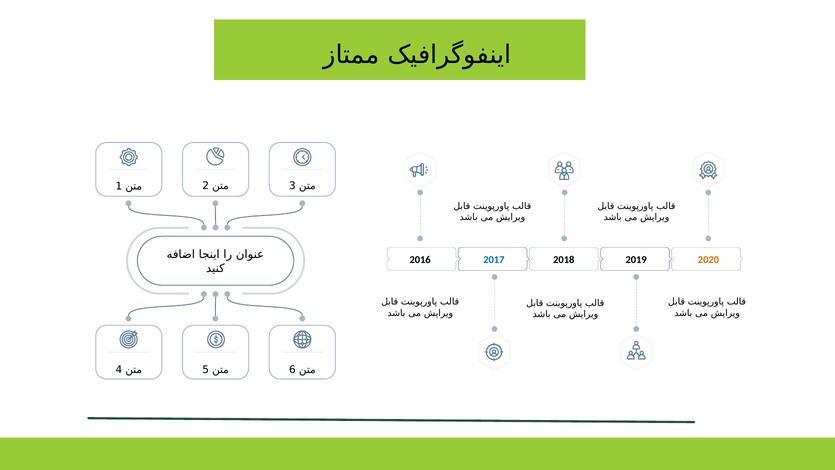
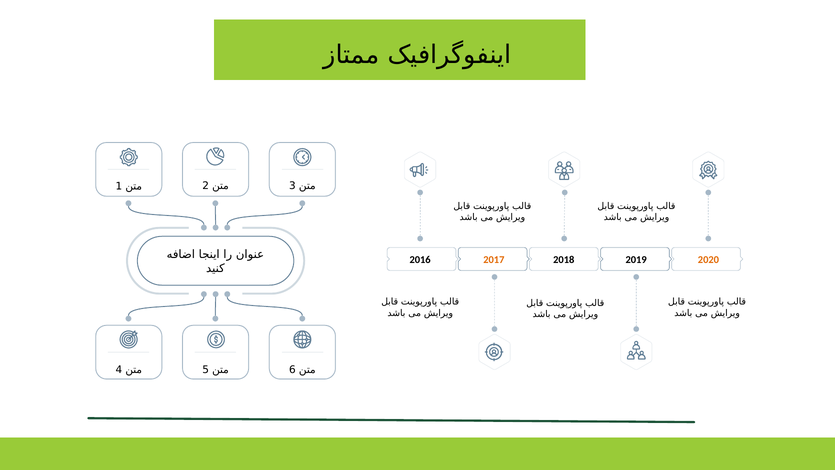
2017 colour: blue -> orange
